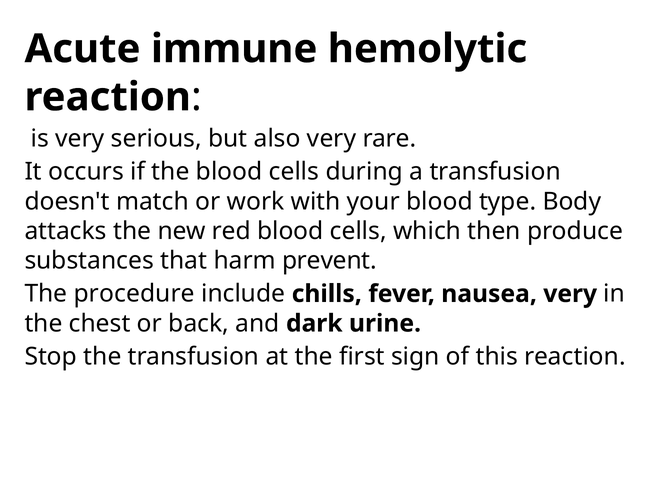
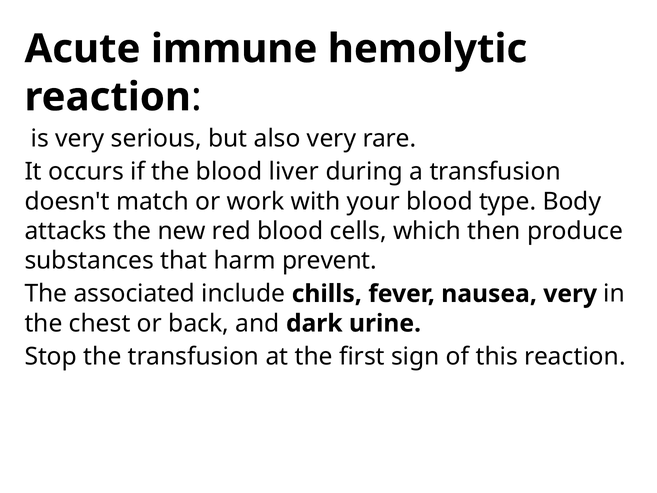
the blood cells: cells -> liver
procedure: procedure -> associated
